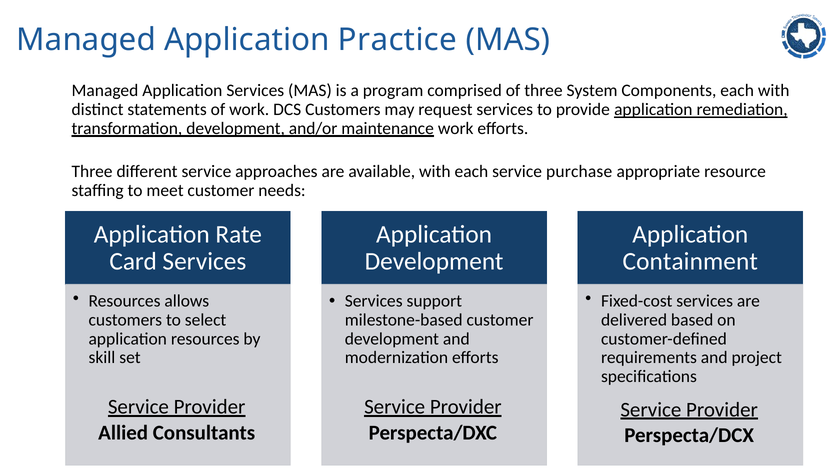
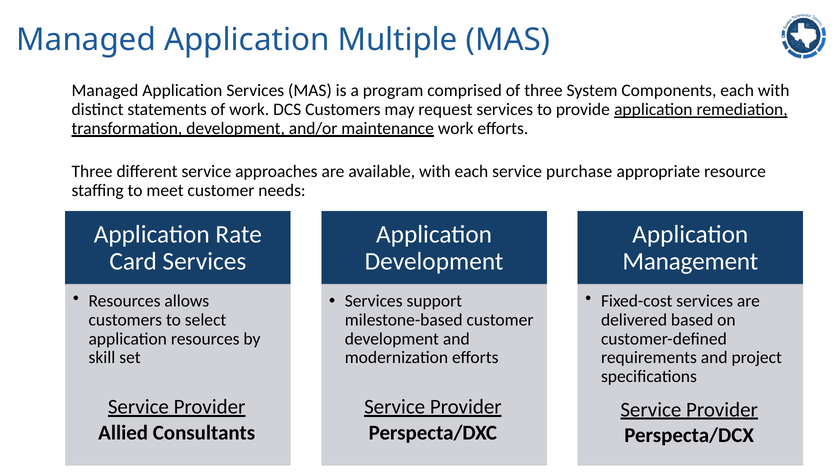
Practice: Practice -> Multiple
Containment: Containment -> Management
